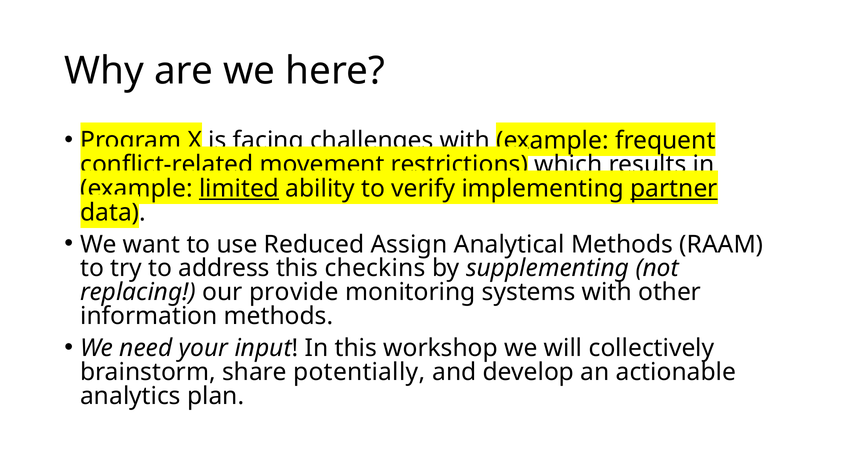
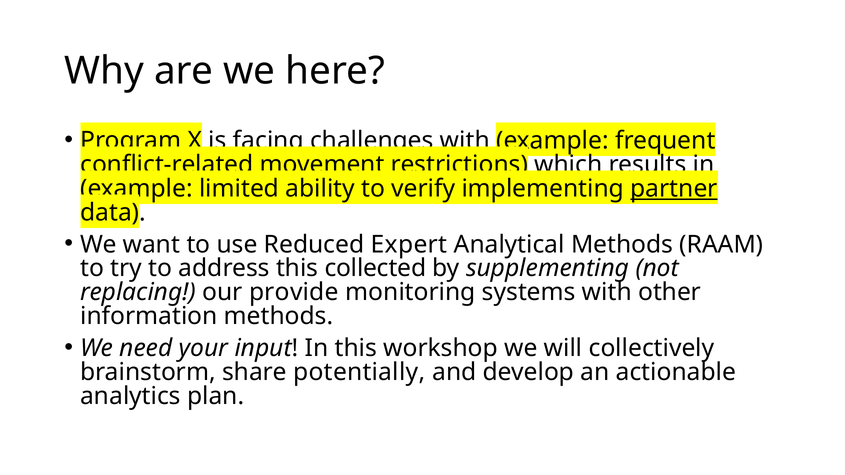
limited underline: present -> none
Assign: Assign -> Expert
checkins: checkins -> collected
